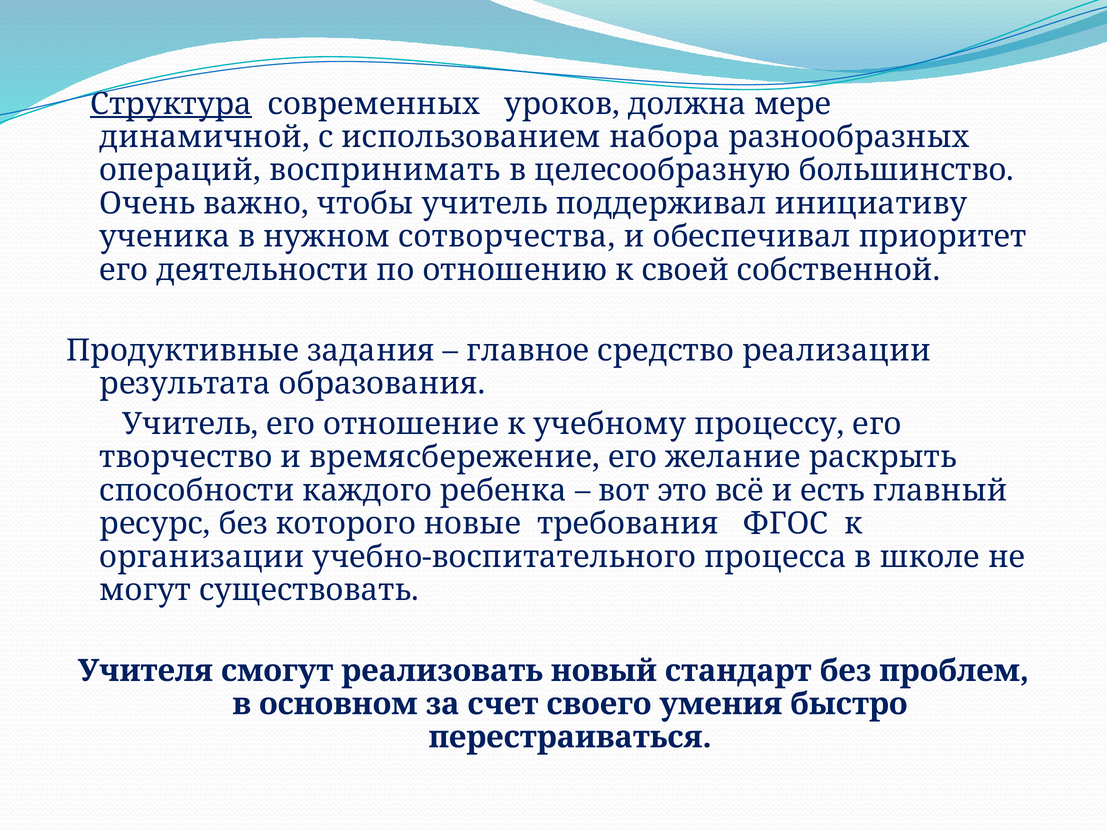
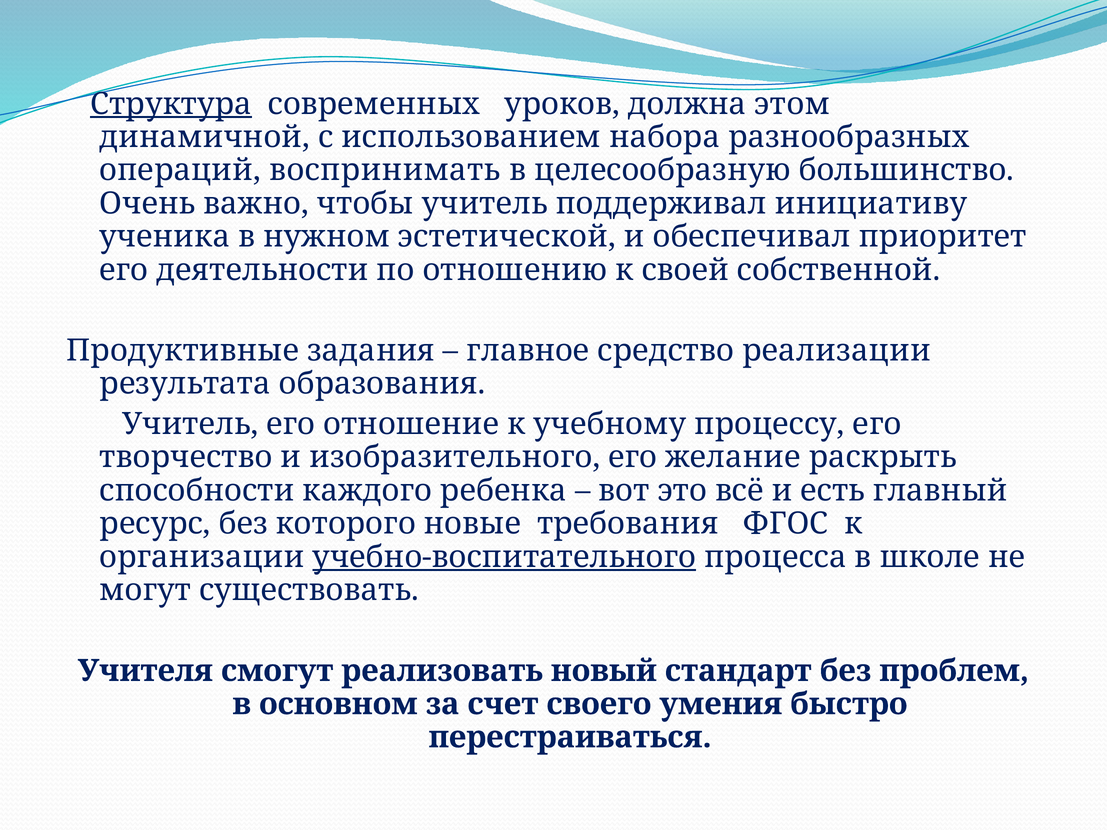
мере: мере -> этом
сотворчества: сотворчества -> эстетической
времясбережение: времясбережение -> изобразительного
учебно-воспитательного underline: none -> present
